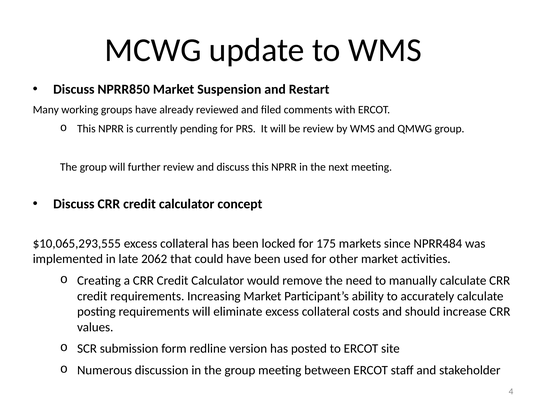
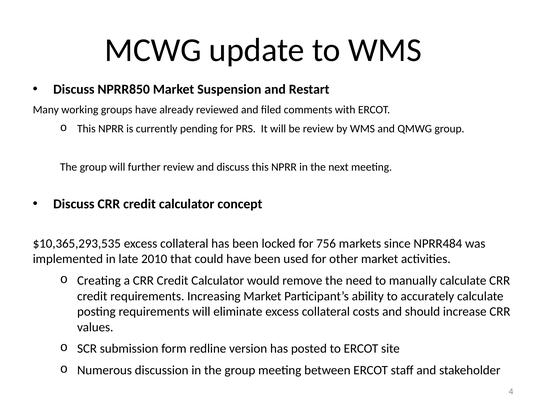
$10,065,293,555: $10,065,293,555 -> $10,365,293,535
175: 175 -> 756
2062: 2062 -> 2010
